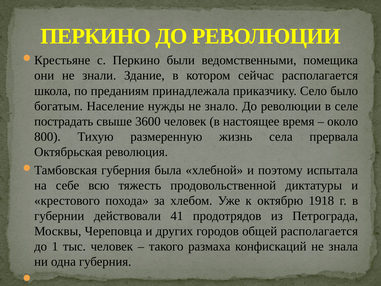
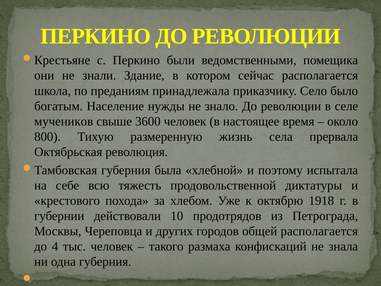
пострадать: пострадать -> мучеников
41: 41 -> 10
1: 1 -> 4
